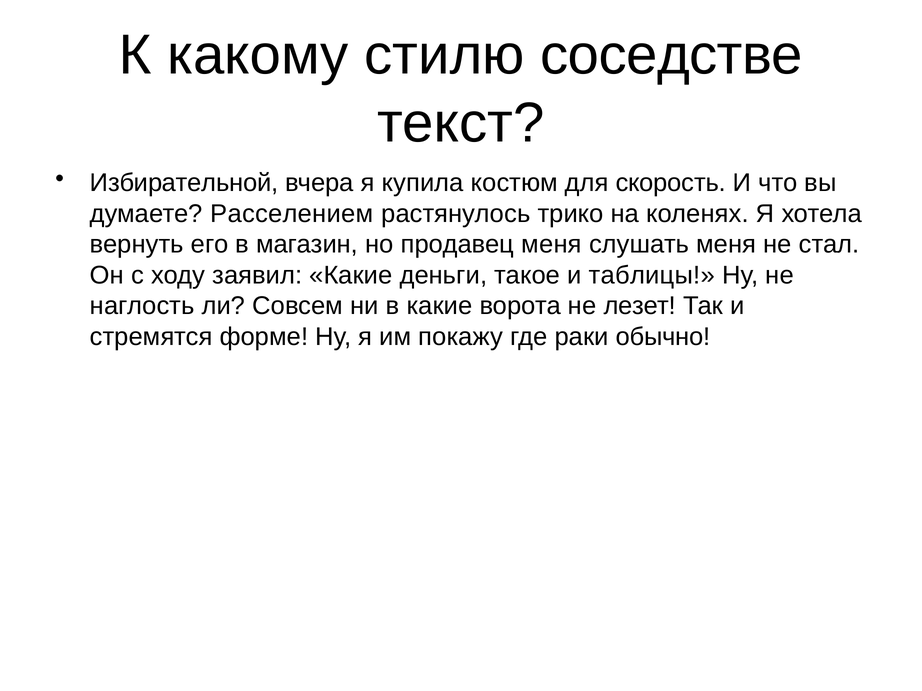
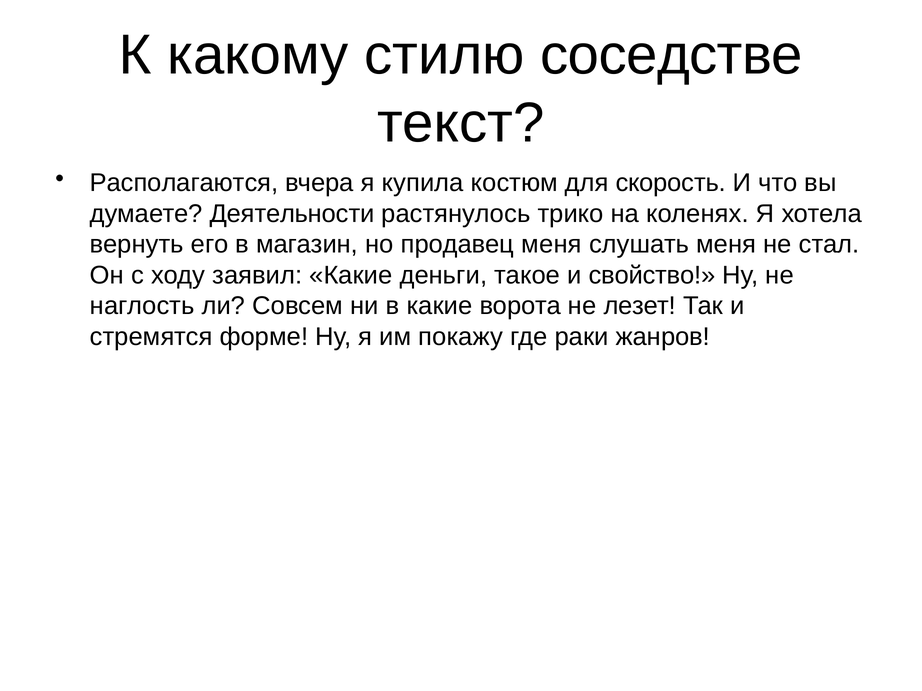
Избирательной: Избирательной -> Располагаются
Расселением: Расселением -> Деятельности
таблицы: таблицы -> свойство
обычно: обычно -> жанров
